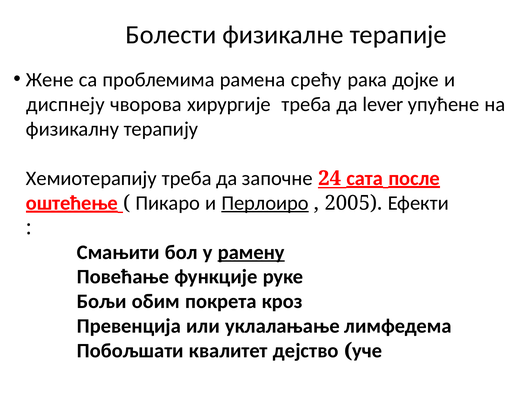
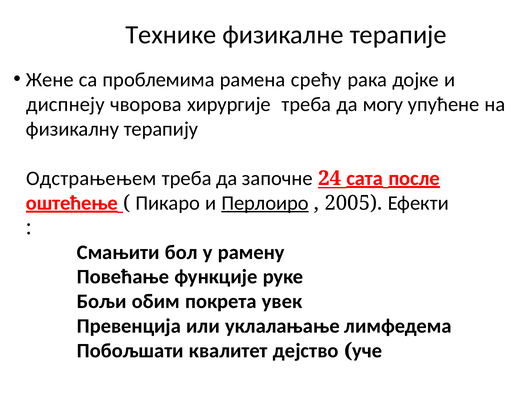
Болести: Болести -> Технике
lever: lever -> могу
Хемиотерапију: Хемиотерапију -> Одстрањењем
рамену underline: present -> none
кроз: кроз -> увек
